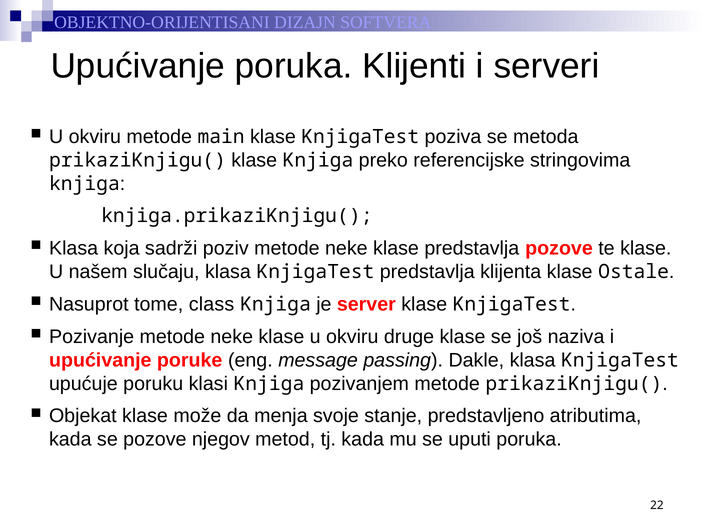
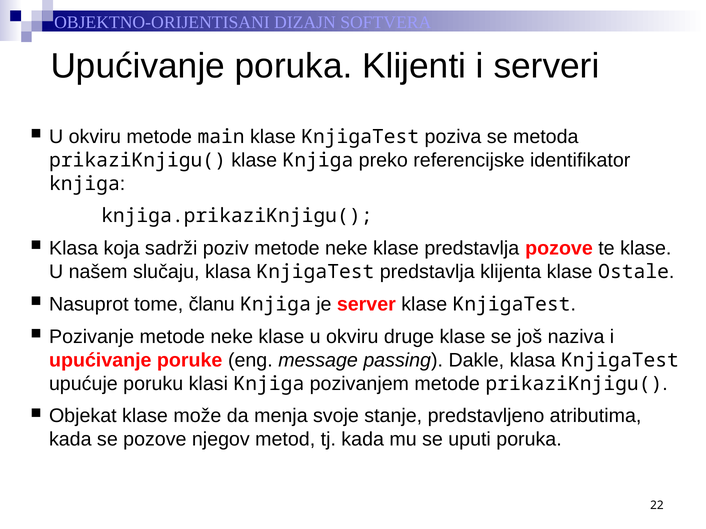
stringovima: stringovima -> identifikator
class: class -> članu
